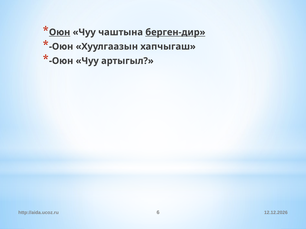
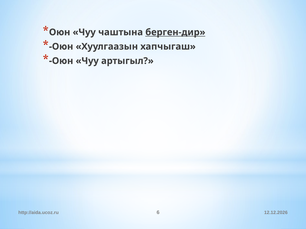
Оюн at (60, 32) underline: present -> none
